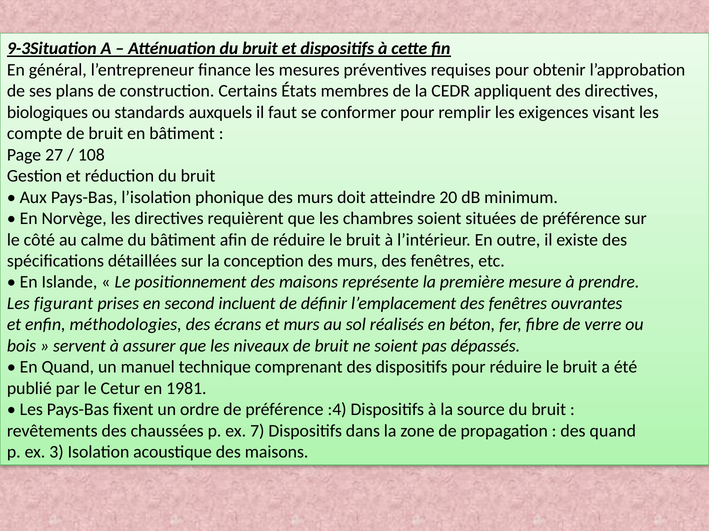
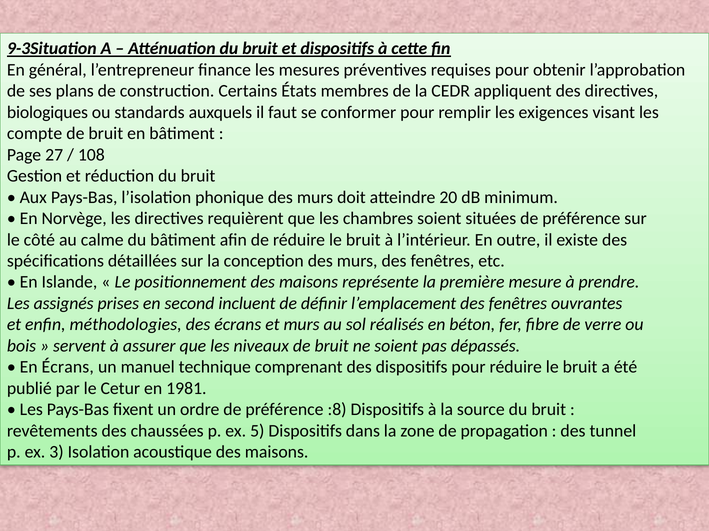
figurant: figurant -> assignés
En Quand: Quand -> Écrans
:4: :4 -> :8
7: 7 -> 5
des quand: quand -> tunnel
